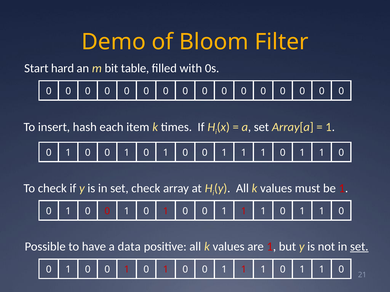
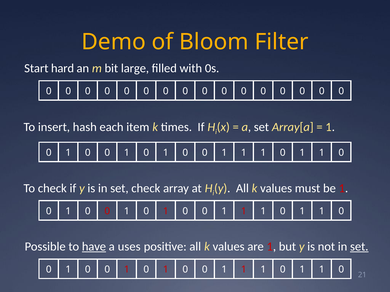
table: table -> large
have underline: none -> present
data: data -> uses
